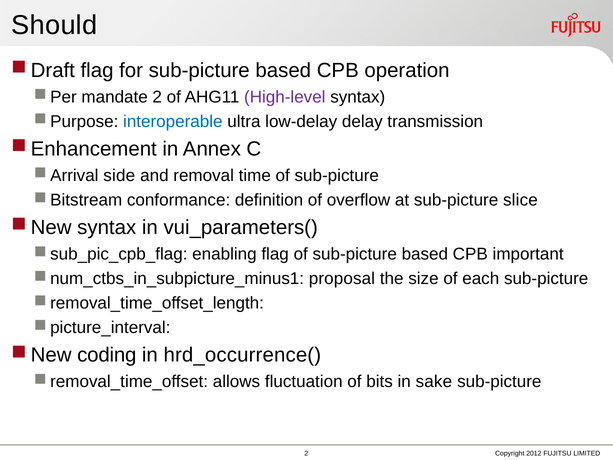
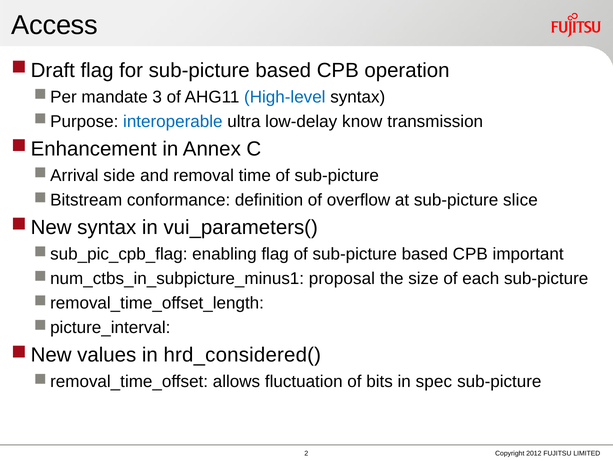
Should: Should -> Access
mandate 2: 2 -> 3
High-level colour: purple -> blue
delay: delay -> know
coding: coding -> values
hrd_occurrence(: hrd_occurrence( -> hrd_considered(
sake: sake -> spec
